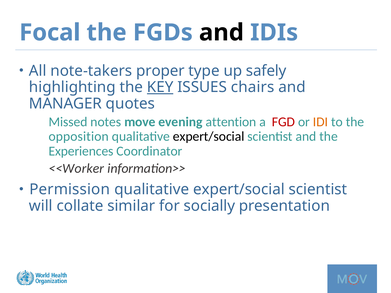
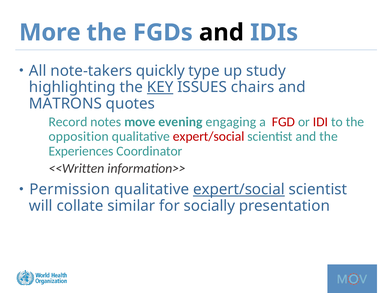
Focal: Focal -> More
proper: proper -> quickly
safely: safely -> study
MANAGER: MANAGER -> MATRONS
Missed: Missed -> Record
attention: attention -> engaging
IDI colour: orange -> red
expert/social at (209, 137) colour: black -> red
<<Worker: <<Worker -> <<Written
expert/social at (239, 190) underline: none -> present
